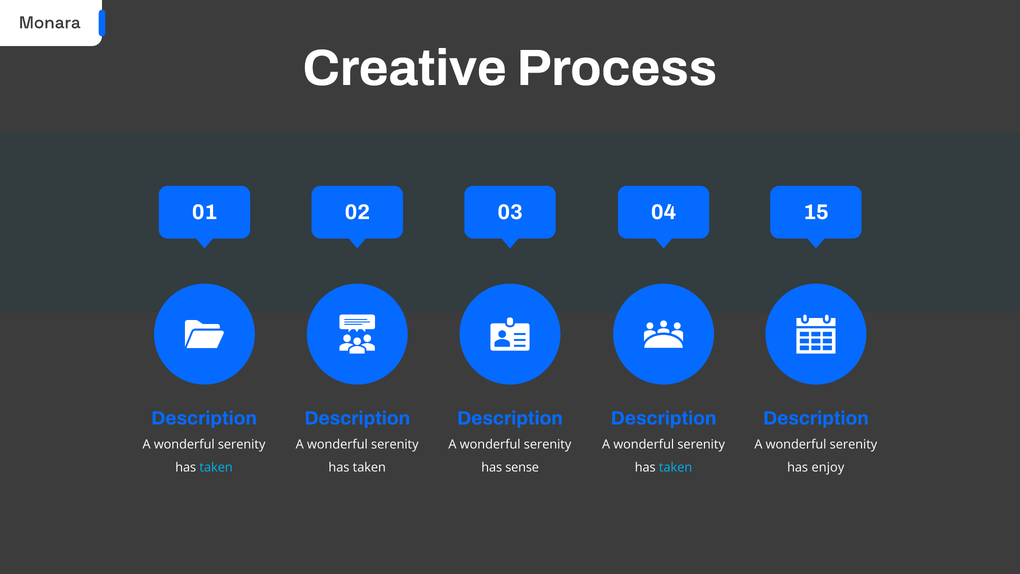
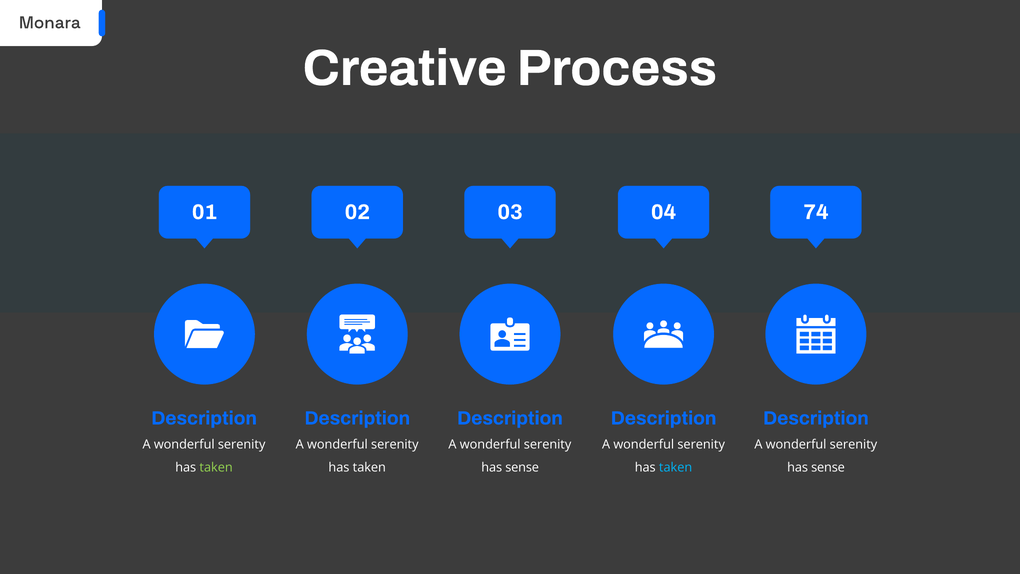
15: 15 -> 74
taken at (216, 467) colour: light blue -> light green
enjoy at (828, 467): enjoy -> sense
